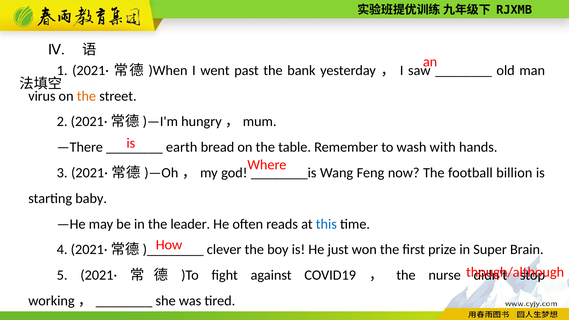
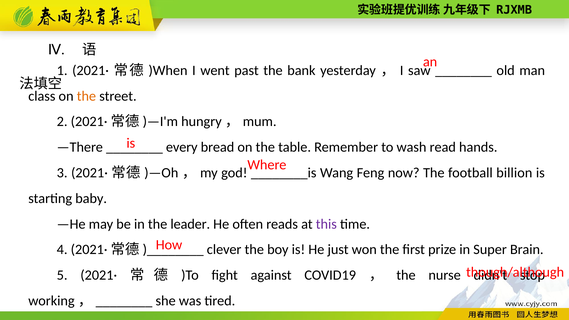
virus: virus -> class
earth: earth -> every
with: with -> read
this colour: blue -> purple
